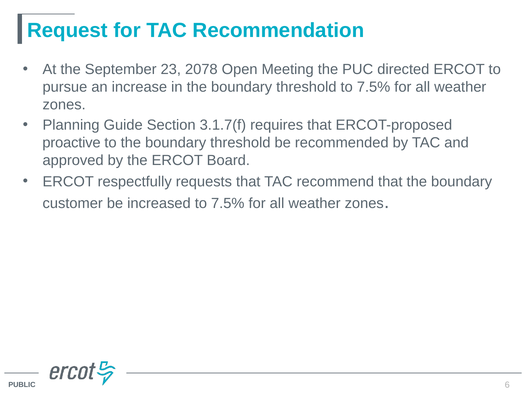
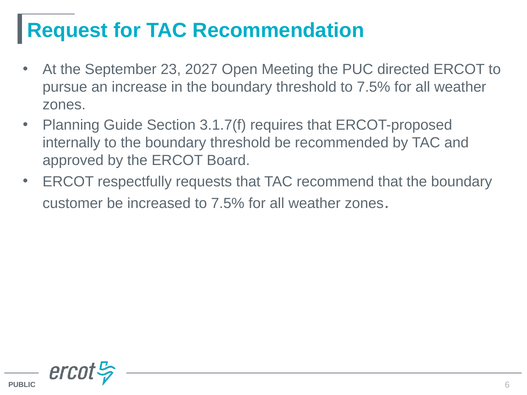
2078: 2078 -> 2027
proactive: proactive -> internally
